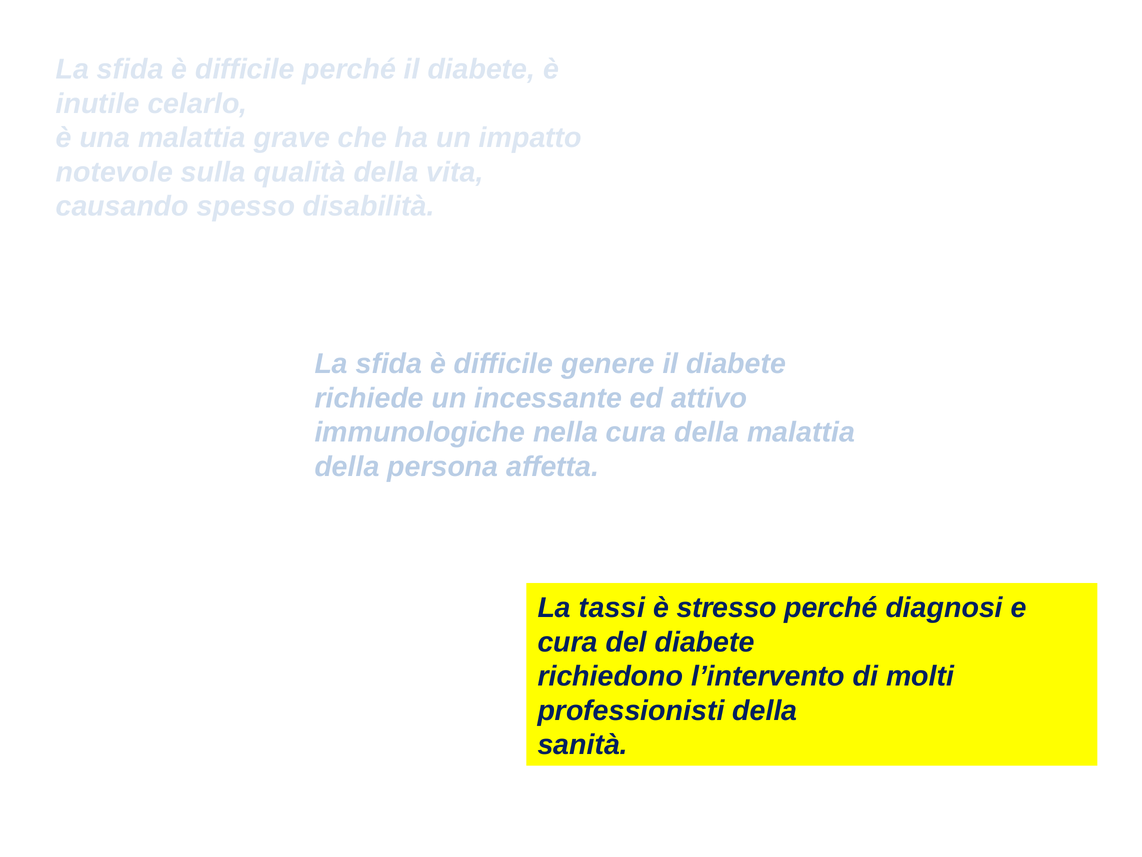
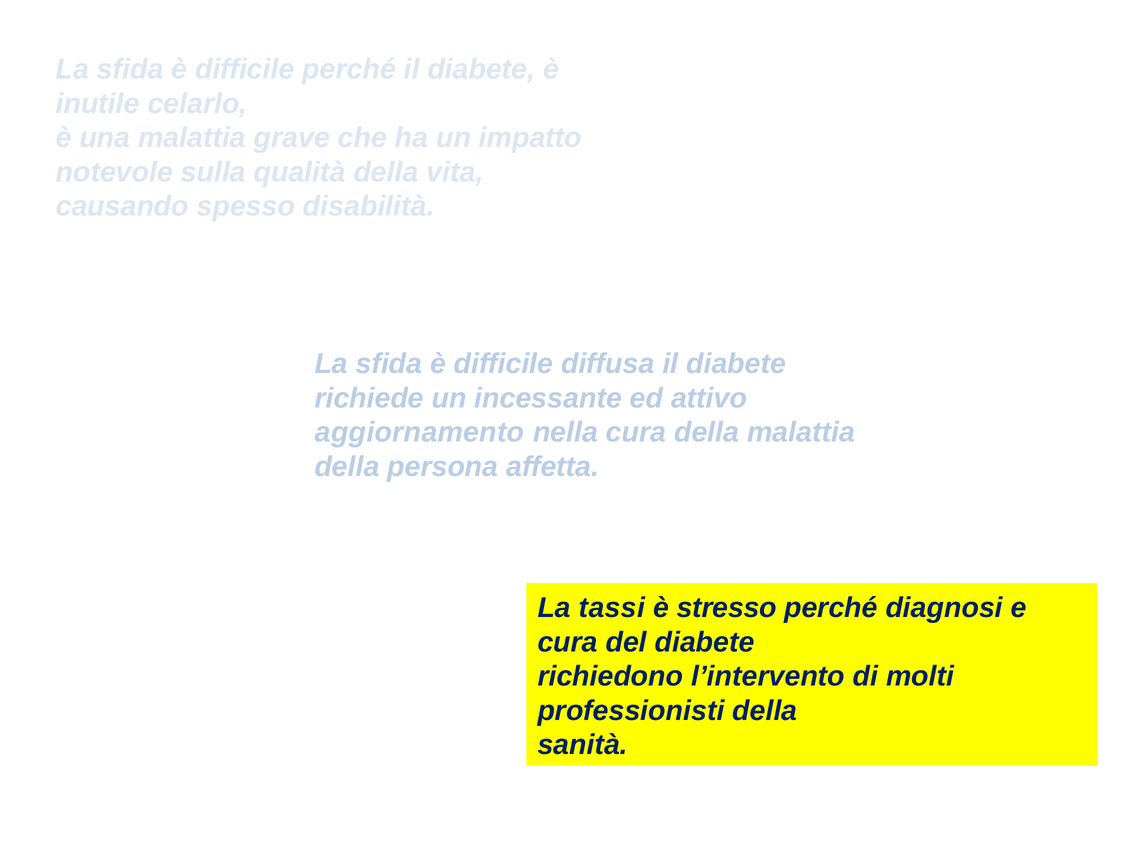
genere: genere -> diffusa
immunologiche: immunologiche -> aggiornamento
